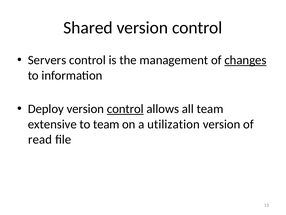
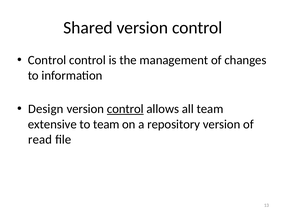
Servers at (47, 60): Servers -> Control
changes underline: present -> none
Deploy: Deploy -> Design
utilization: utilization -> repository
